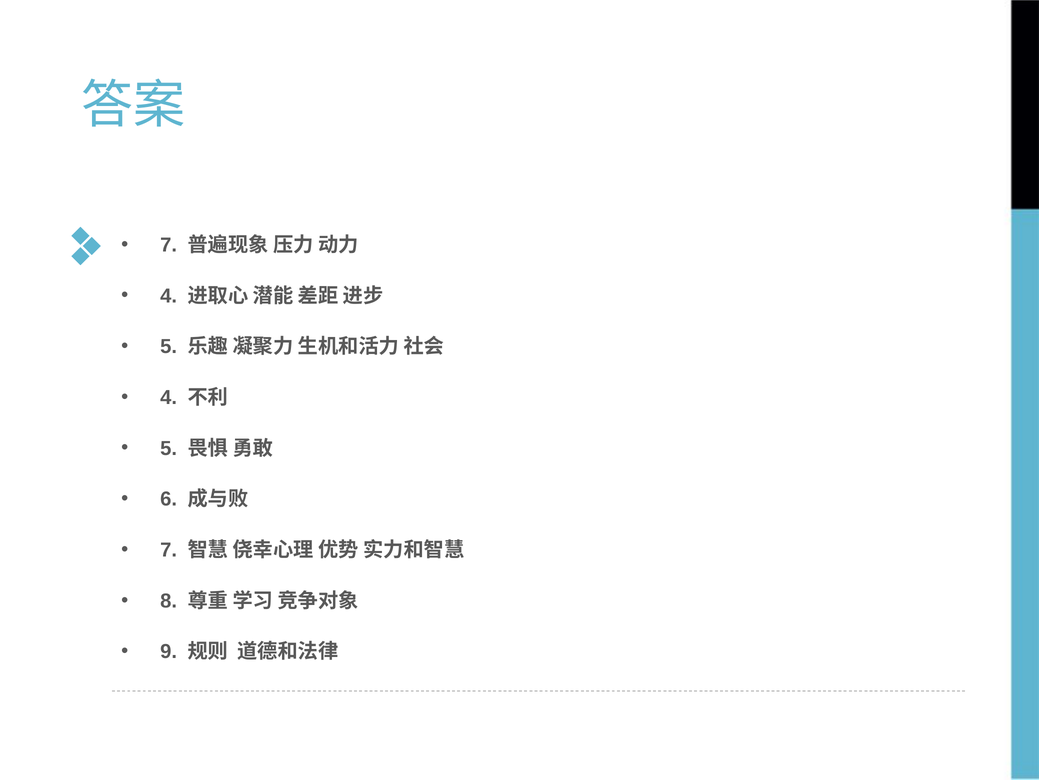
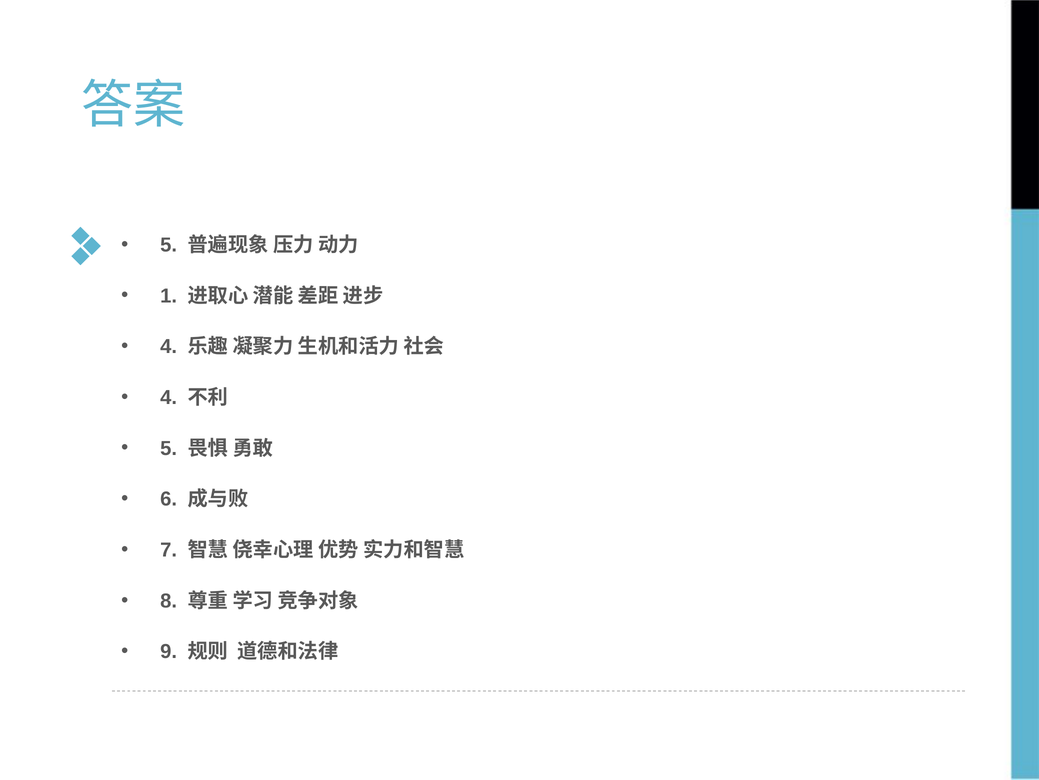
7 at (169, 245): 7 -> 5
4 at (169, 296): 4 -> 1
5 at (169, 346): 5 -> 4
